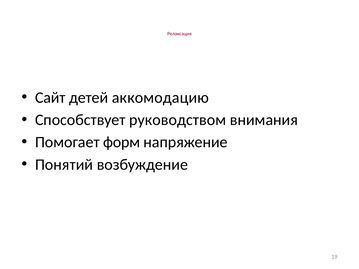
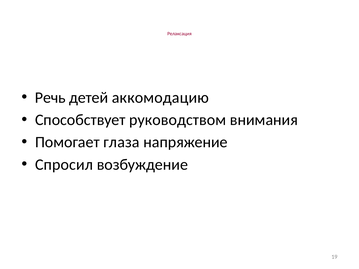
Сайт: Сайт -> Речь
форм: форм -> глаза
Понятий: Понятий -> Спросил
